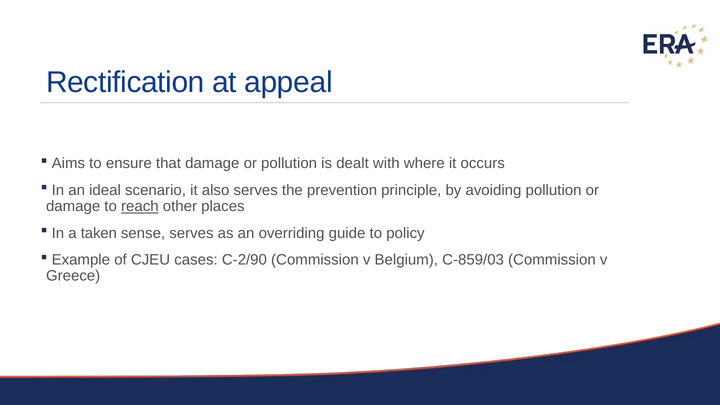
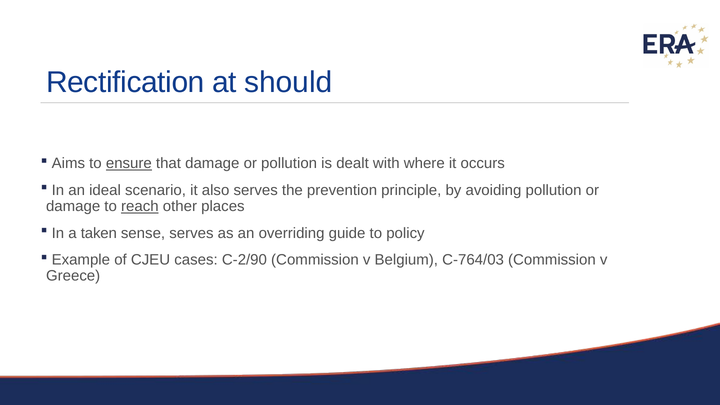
appeal: appeal -> should
ensure underline: none -> present
C-859/03: C-859/03 -> C-764/03
